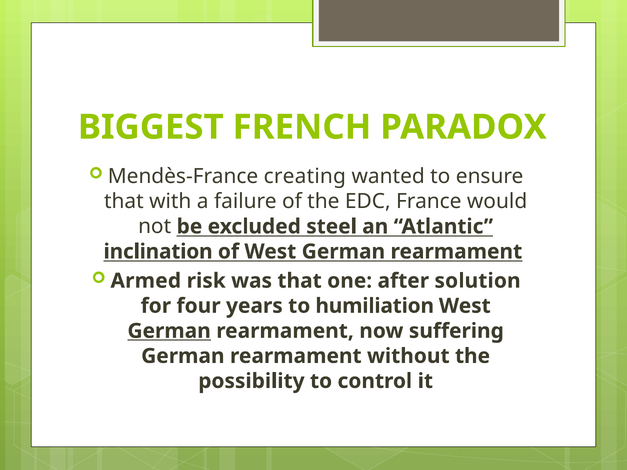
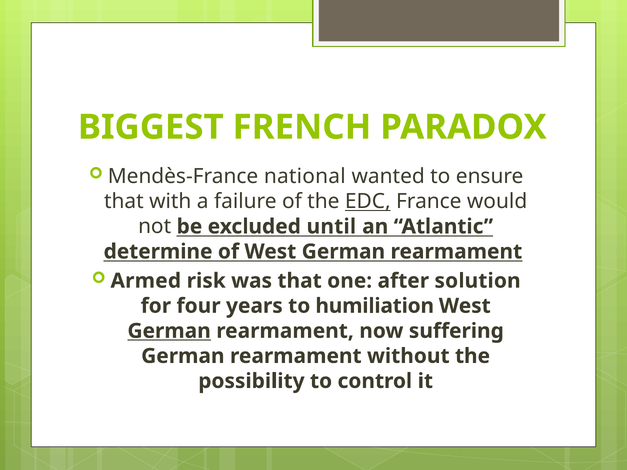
creating: creating -> national
EDC underline: none -> present
steel: steel -> until
inclination: inclination -> determine
